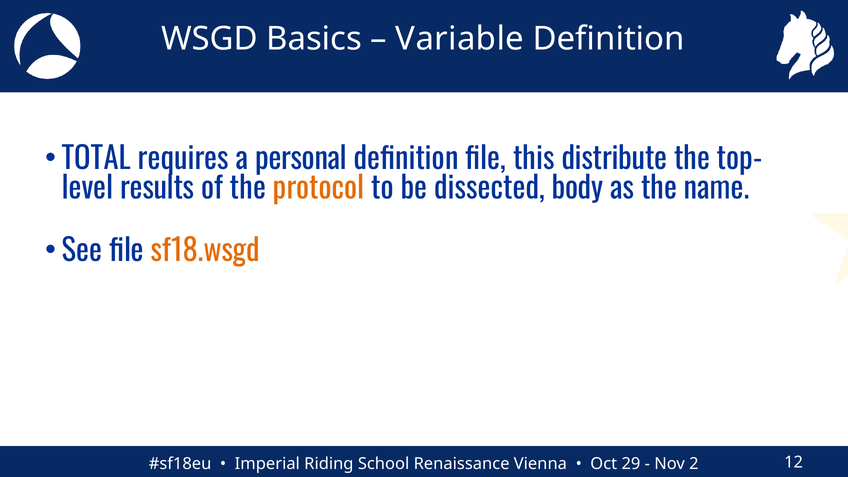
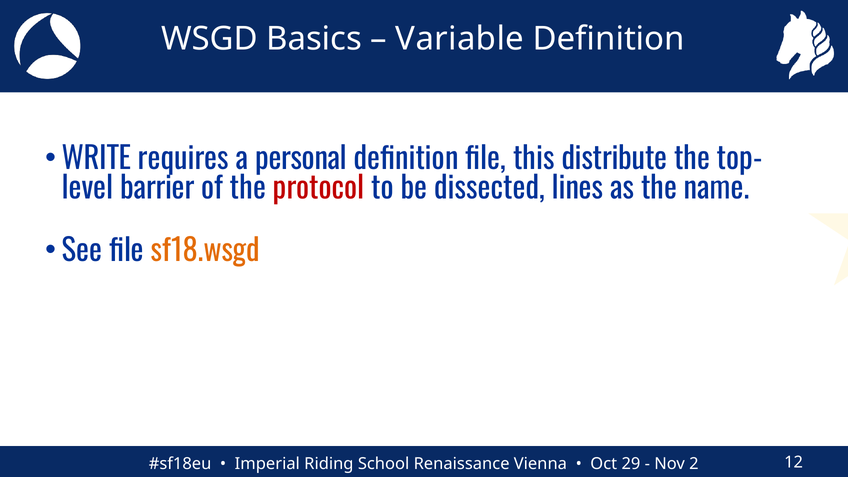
TOTAL: TOTAL -> WRITE
results: results -> barrier
protocol colour: orange -> red
body: body -> lines
